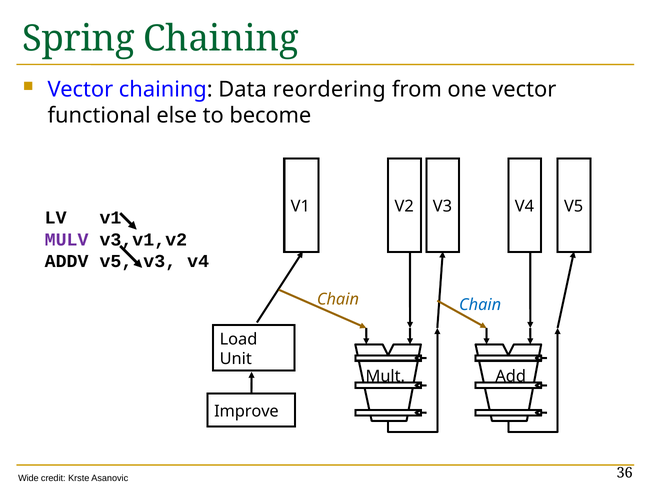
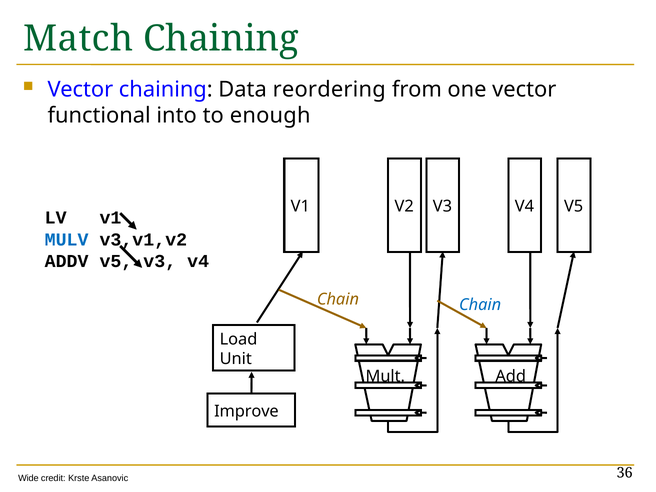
Spring: Spring -> Match
else: else -> into
become: become -> enough
MULV colour: purple -> blue
